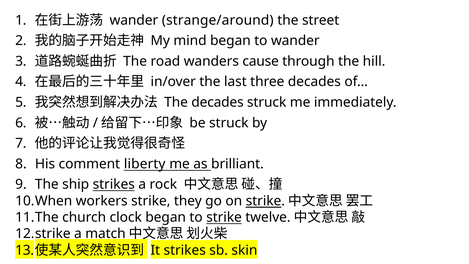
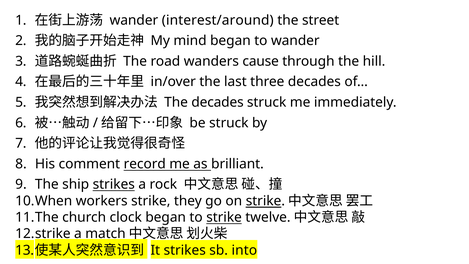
strange/around: strange/around -> interest/around
liberty: liberty -> record
skin: skin -> into
